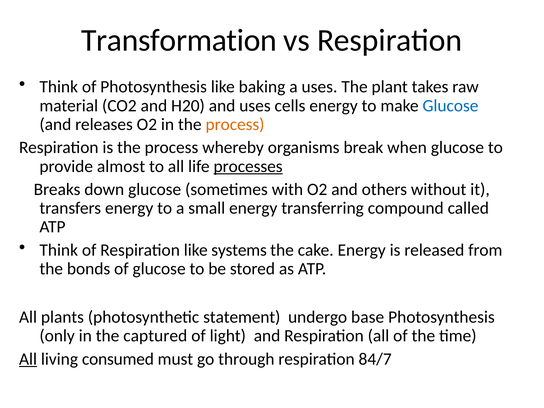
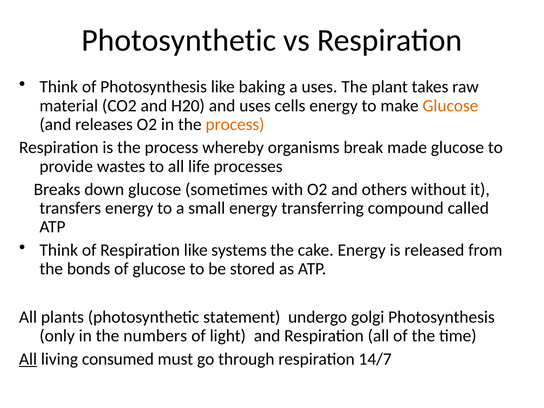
Transformation at (179, 40): Transformation -> Photosynthetic
Glucose at (450, 106) colour: blue -> orange
when: when -> made
almost: almost -> wastes
processes underline: present -> none
base: base -> golgi
captured: captured -> numbers
84/7: 84/7 -> 14/7
